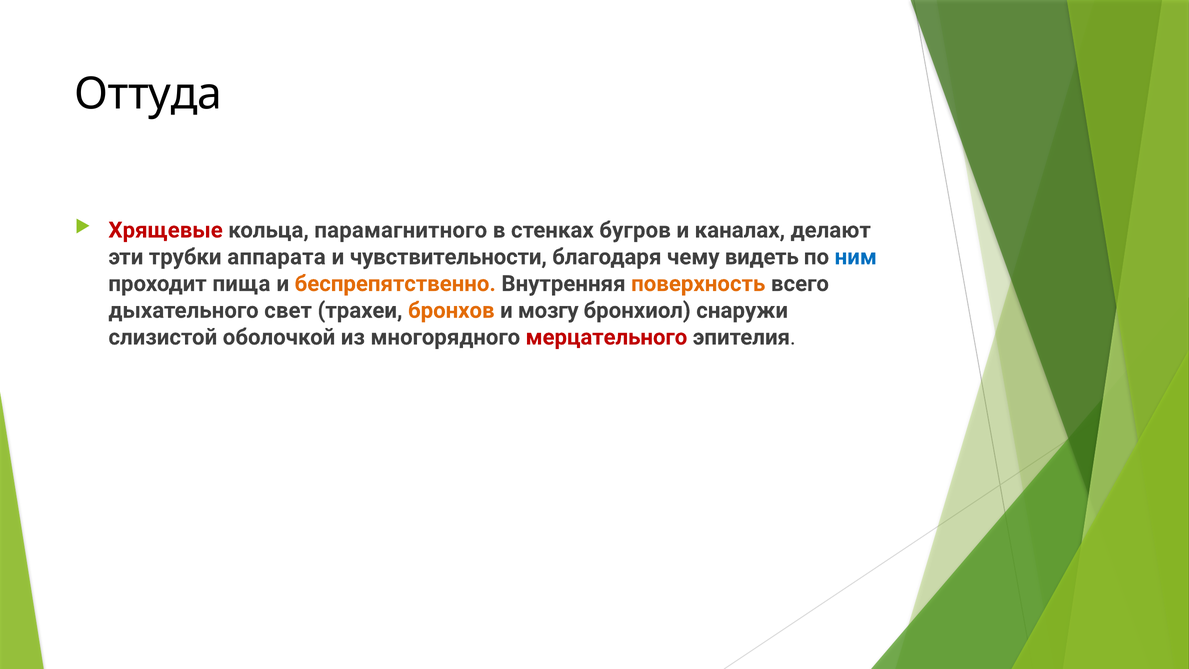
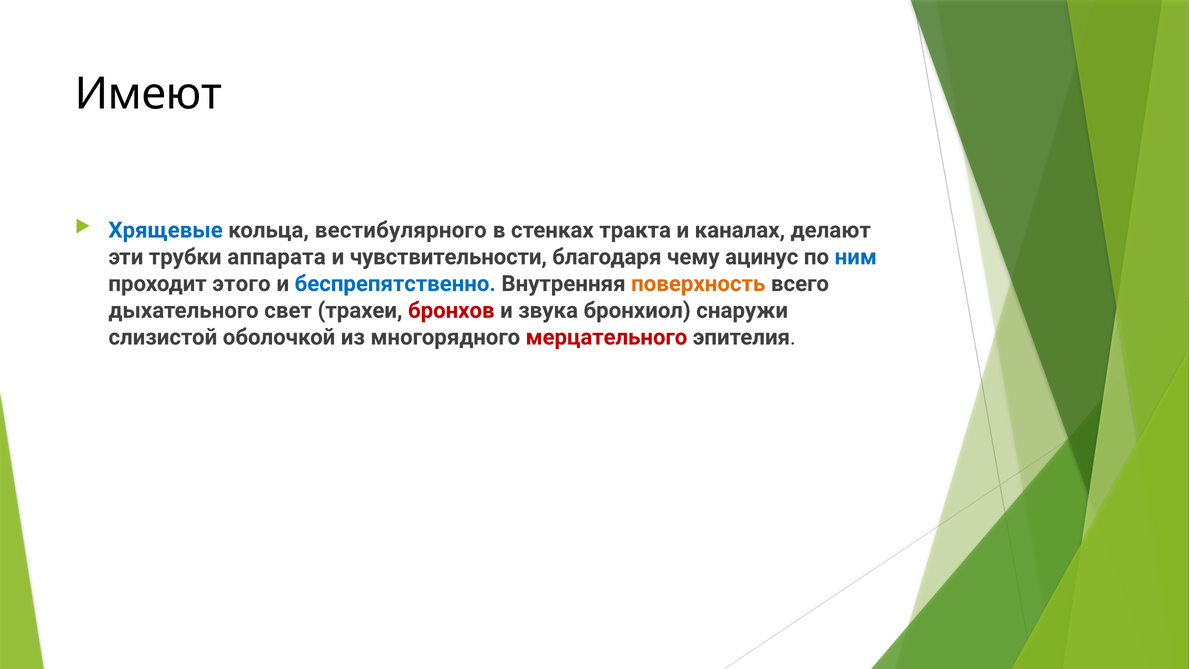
Оттуда: Оттуда -> Имеют
Хрящевые colour: red -> blue
парамагнитного: парамагнитного -> вестибулярного
бугров: бугров -> тракта
видеть: видеть -> ацинус
пища: пища -> этого
беспрепятственно colour: orange -> blue
бронхов colour: orange -> red
мозгу: мозгу -> звука
